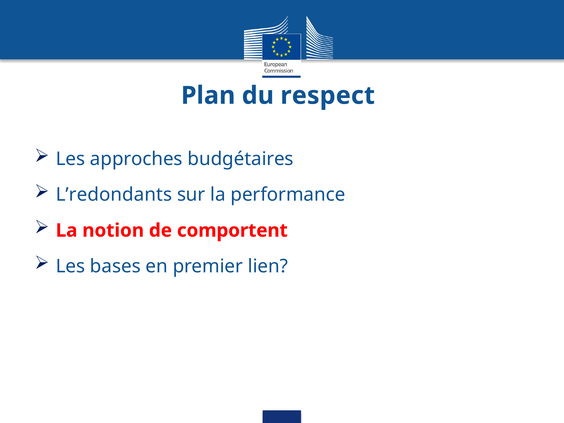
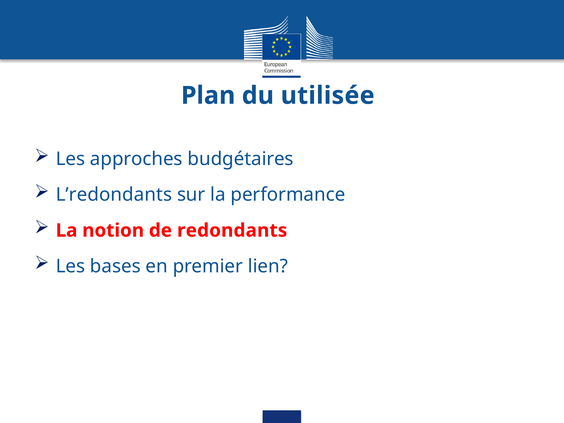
respect: respect -> utilisée
comportent: comportent -> redondants
